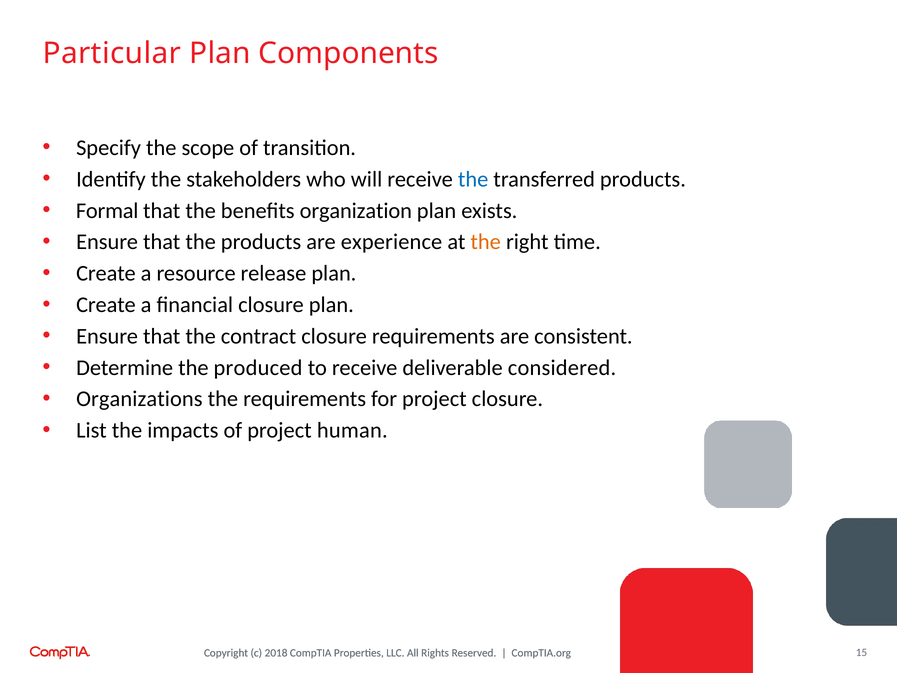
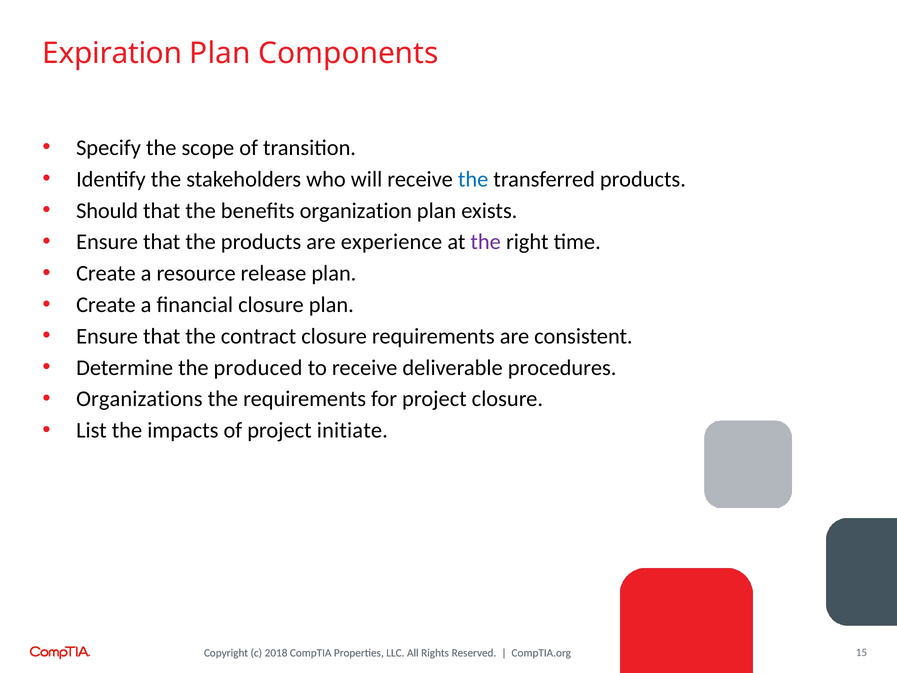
Particular: Particular -> Expiration
Formal: Formal -> Should
the at (486, 242) colour: orange -> purple
considered: considered -> procedures
human: human -> initiate
